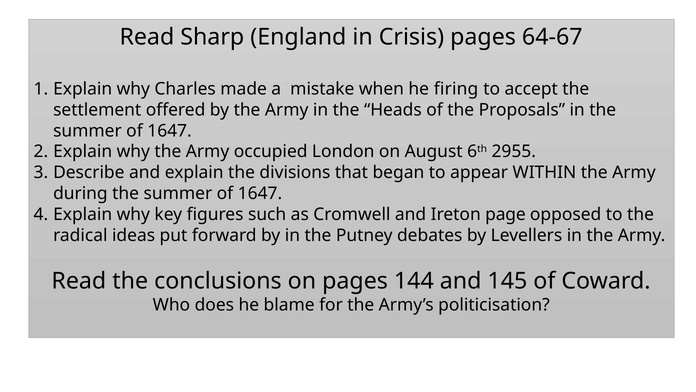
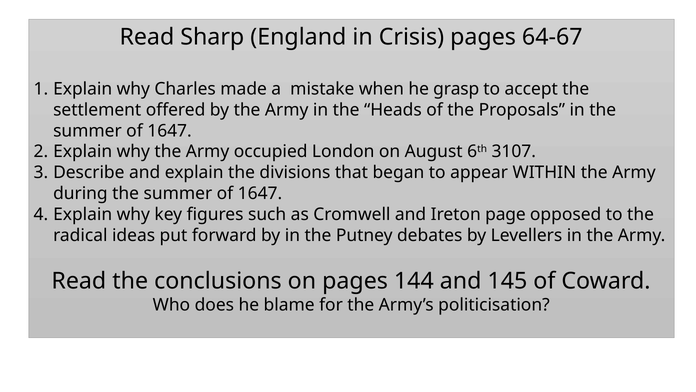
firing: firing -> grasp
2955: 2955 -> 3107
